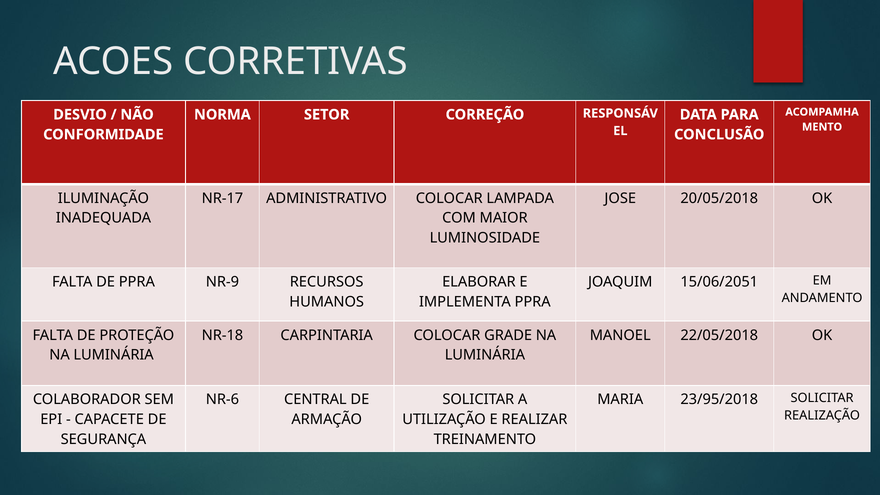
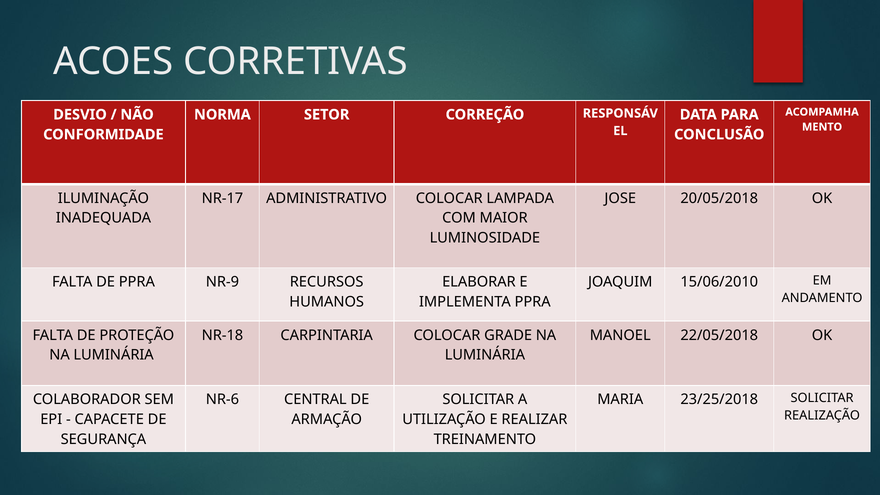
15/06/2051: 15/06/2051 -> 15/06/2010
23/95/2018: 23/95/2018 -> 23/25/2018
